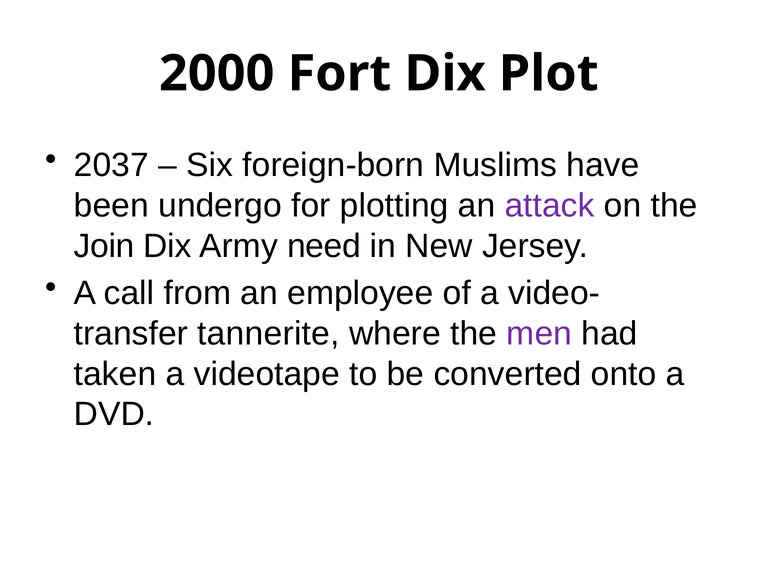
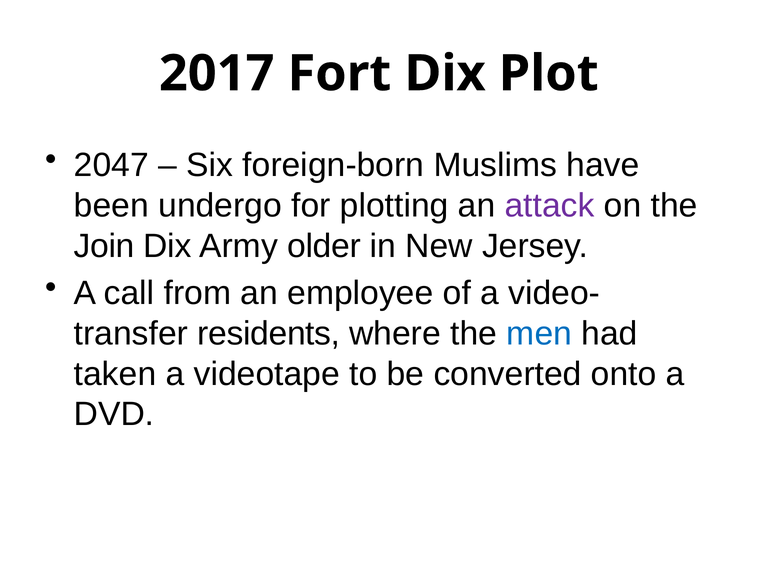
2000: 2000 -> 2017
2037: 2037 -> 2047
need: need -> older
tannerite: tannerite -> residents
men colour: purple -> blue
